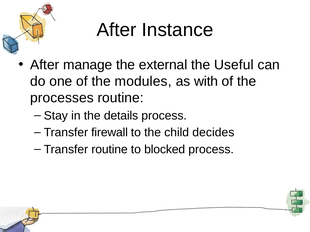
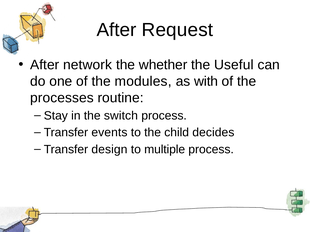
Instance: Instance -> Request
manage: manage -> network
external: external -> whether
details: details -> switch
firewall: firewall -> events
Transfer routine: routine -> design
blocked: blocked -> multiple
